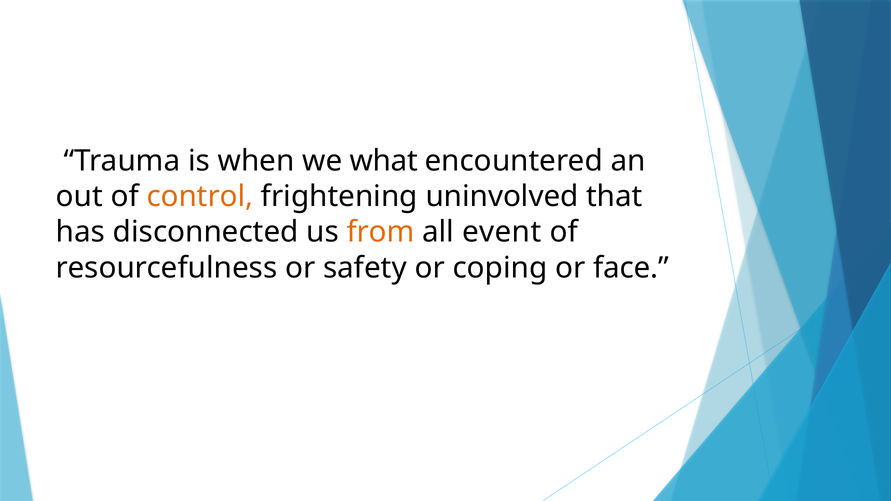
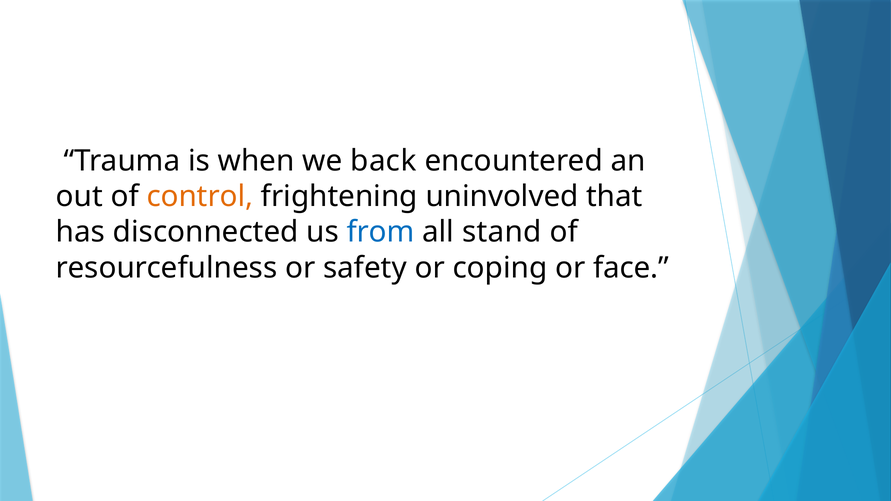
what: what -> back
from colour: orange -> blue
event: event -> stand
